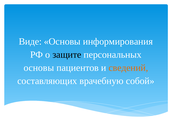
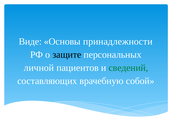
информирования: информирования -> принадлежности
основы at (39, 68): основы -> личной
сведений colour: orange -> green
